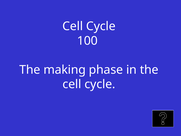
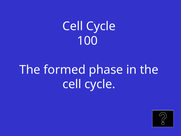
making: making -> formed
